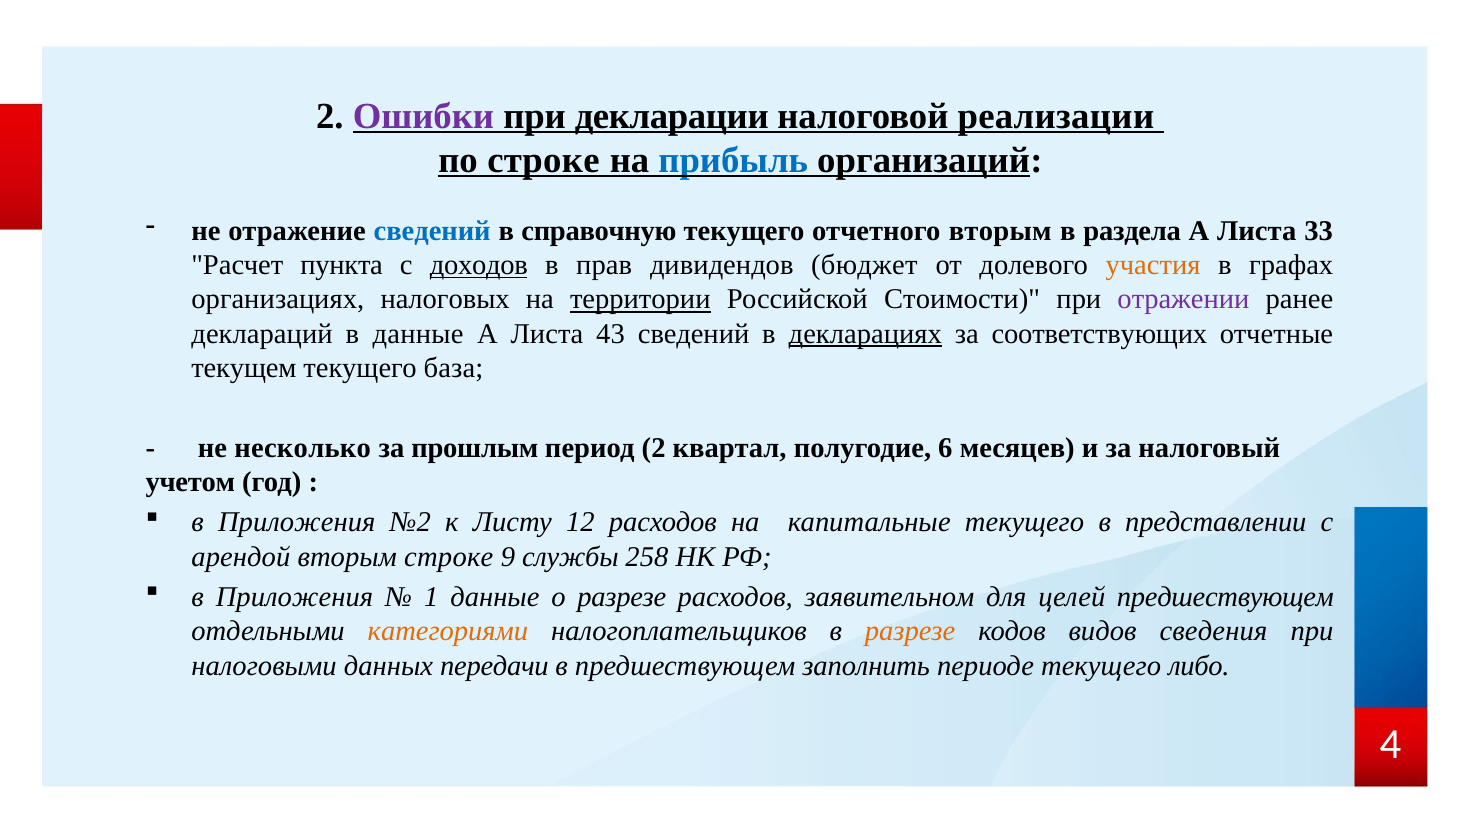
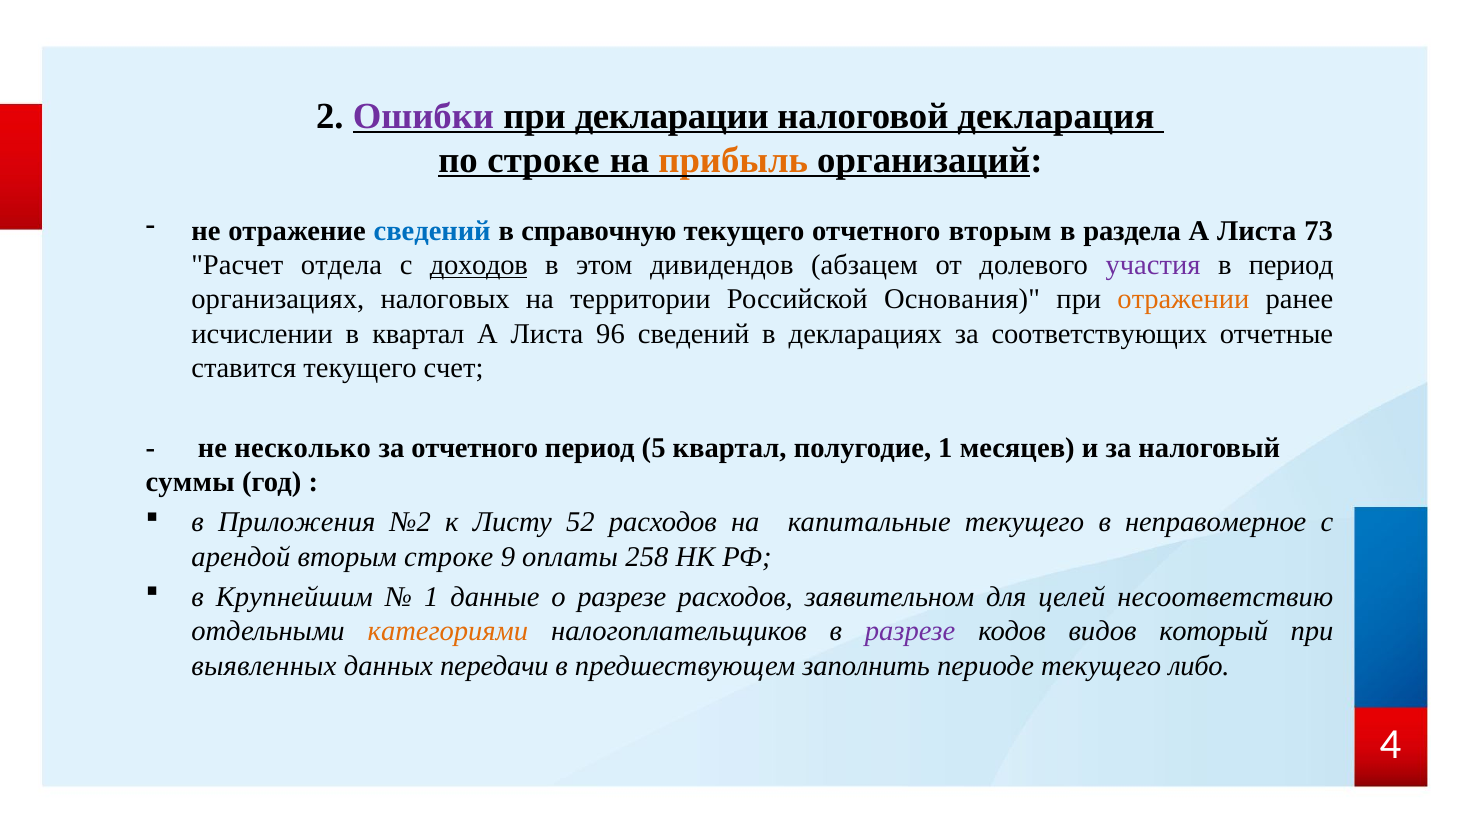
реализации: реализации -> декларация
прибыль colour: blue -> orange
33: 33 -> 73
пункта: пункта -> отдела
прав: прав -> этом
бюджет: бюджет -> абзацем
участия colour: orange -> purple
в графах: графах -> период
территории underline: present -> none
Стоимости: Стоимости -> Основания
отражении colour: purple -> orange
деклараций: деклараций -> исчислении
в данные: данные -> квартал
43: 43 -> 96
декларациях underline: present -> none
текущем: текущем -> ставится
база: база -> счет
за прошлым: прошлым -> отчетного
период 2: 2 -> 5
полугодие 6: 6 -> 1
учетом: учетом -> суммы
12: 12 -> 52
представлении: представлении -> неправомерное
службы: службы -> оплаты
Приложения at (294, 596): Приложения -> Крупнейшим
целей предшествующем: предшествующем -> несоответствию
разрезе at (910, 631) colour: orange -> purple
сведения: сведения -> который
налоговыми: налоговыми -> выявленных
